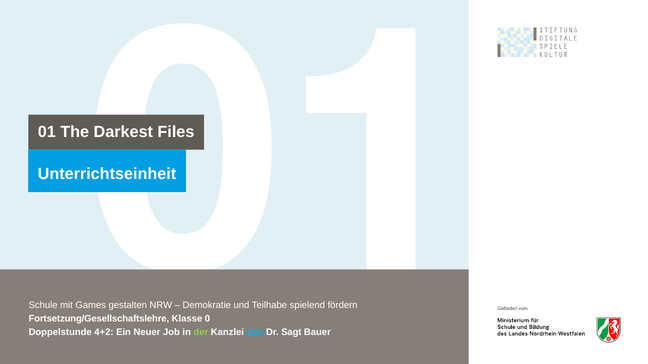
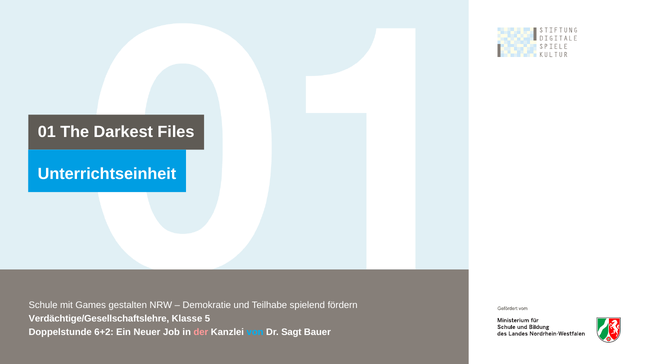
Fortsetzung/Gesellschaftslehre: Fortsetzung/Gesellschaftslehre -> Verdächtige/Gesellschaftslehre
0: 0 -> 5
4+2: 4+2 -> 6+2
der colour: light green -> pink
